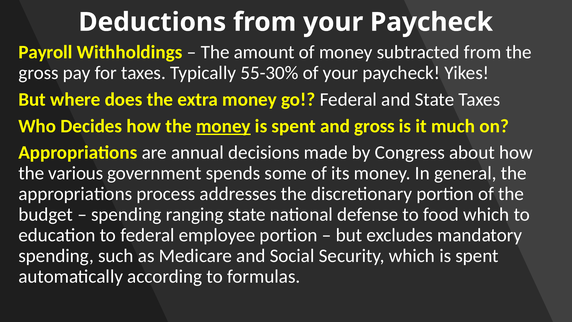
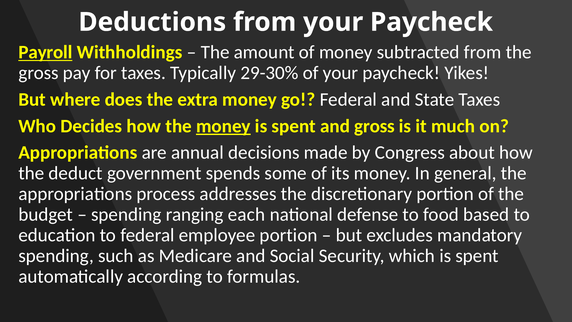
Payroll underline: none -> present
55-30%: 55-30% -> 29-30%
various: various -> deduct
ranging state: state -> each
food which: which -> based
